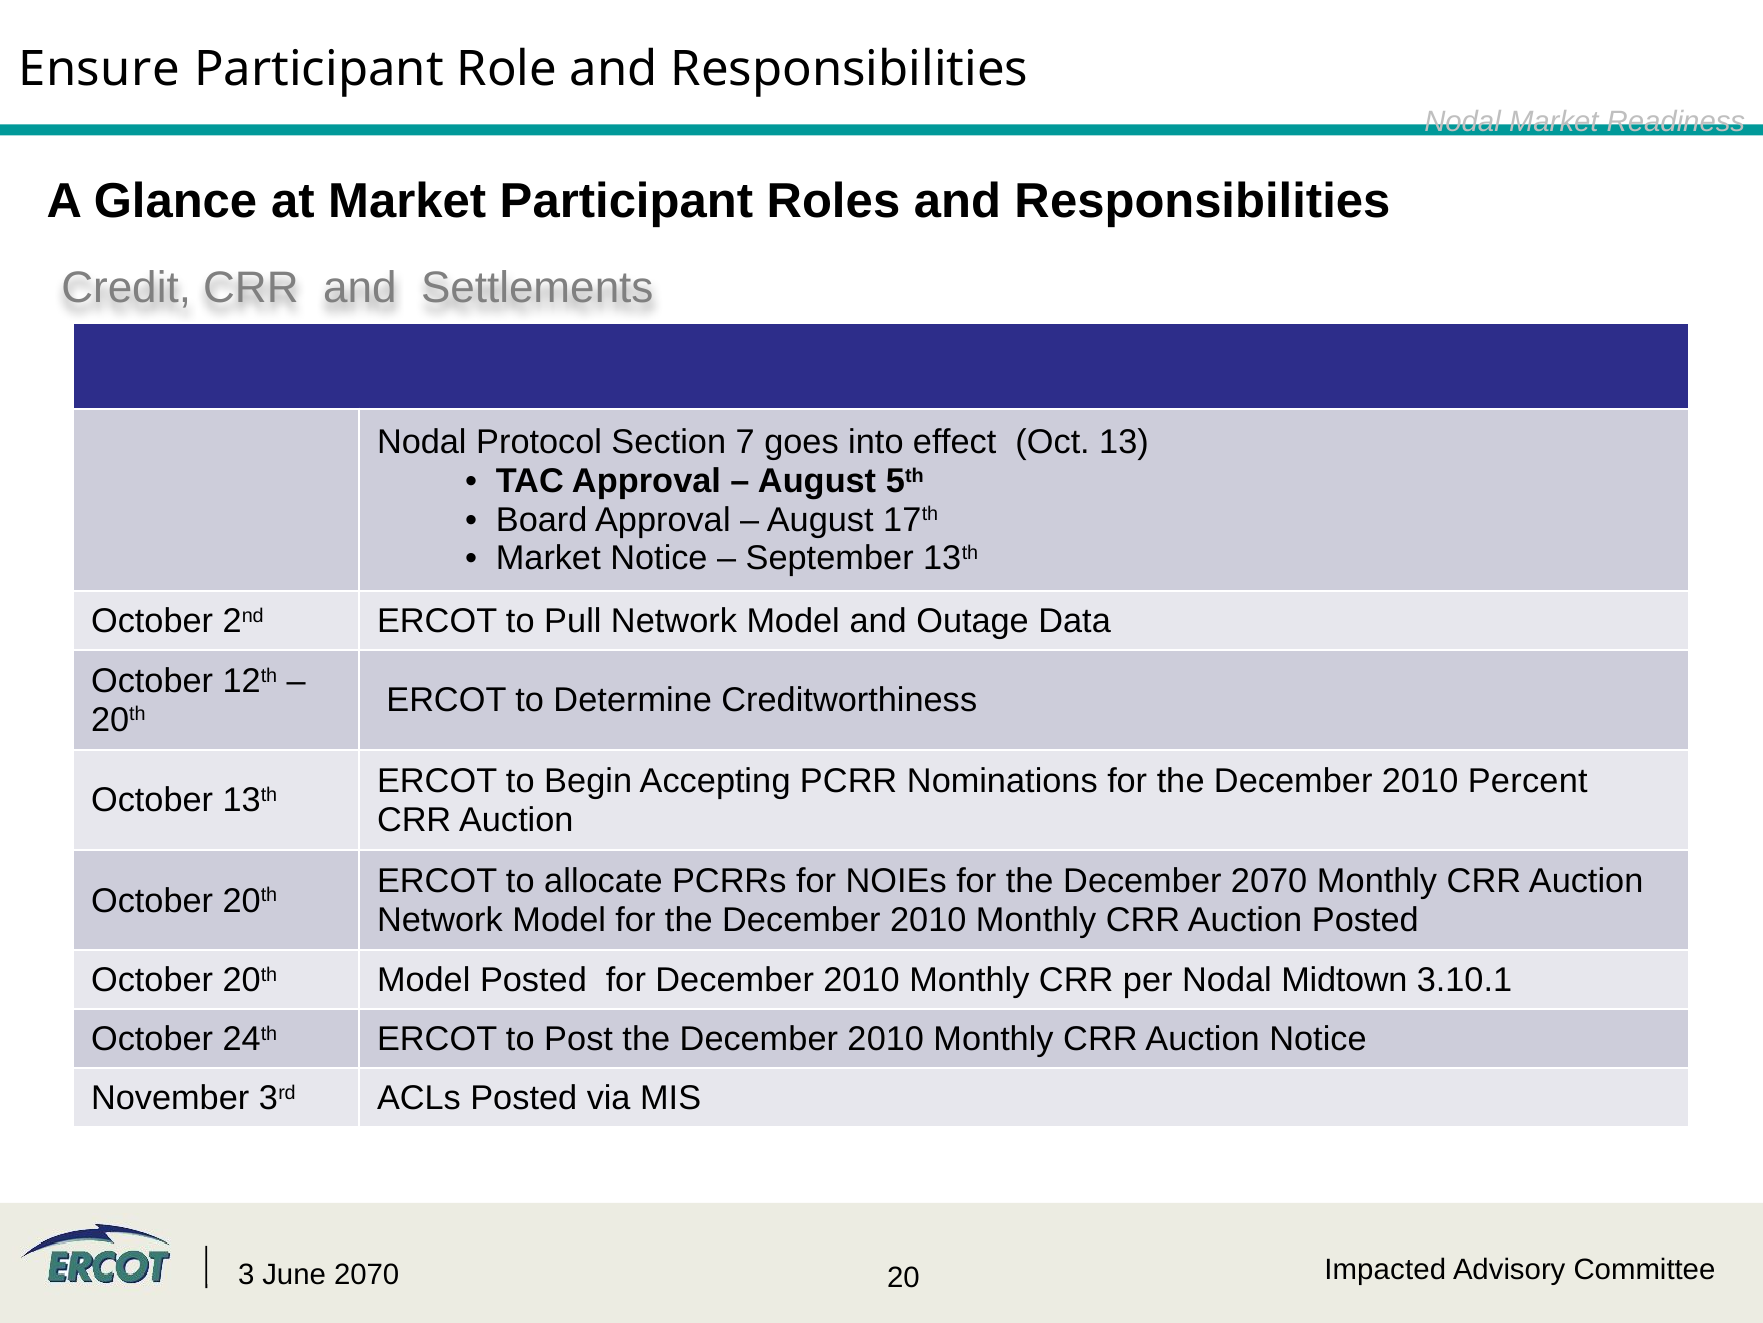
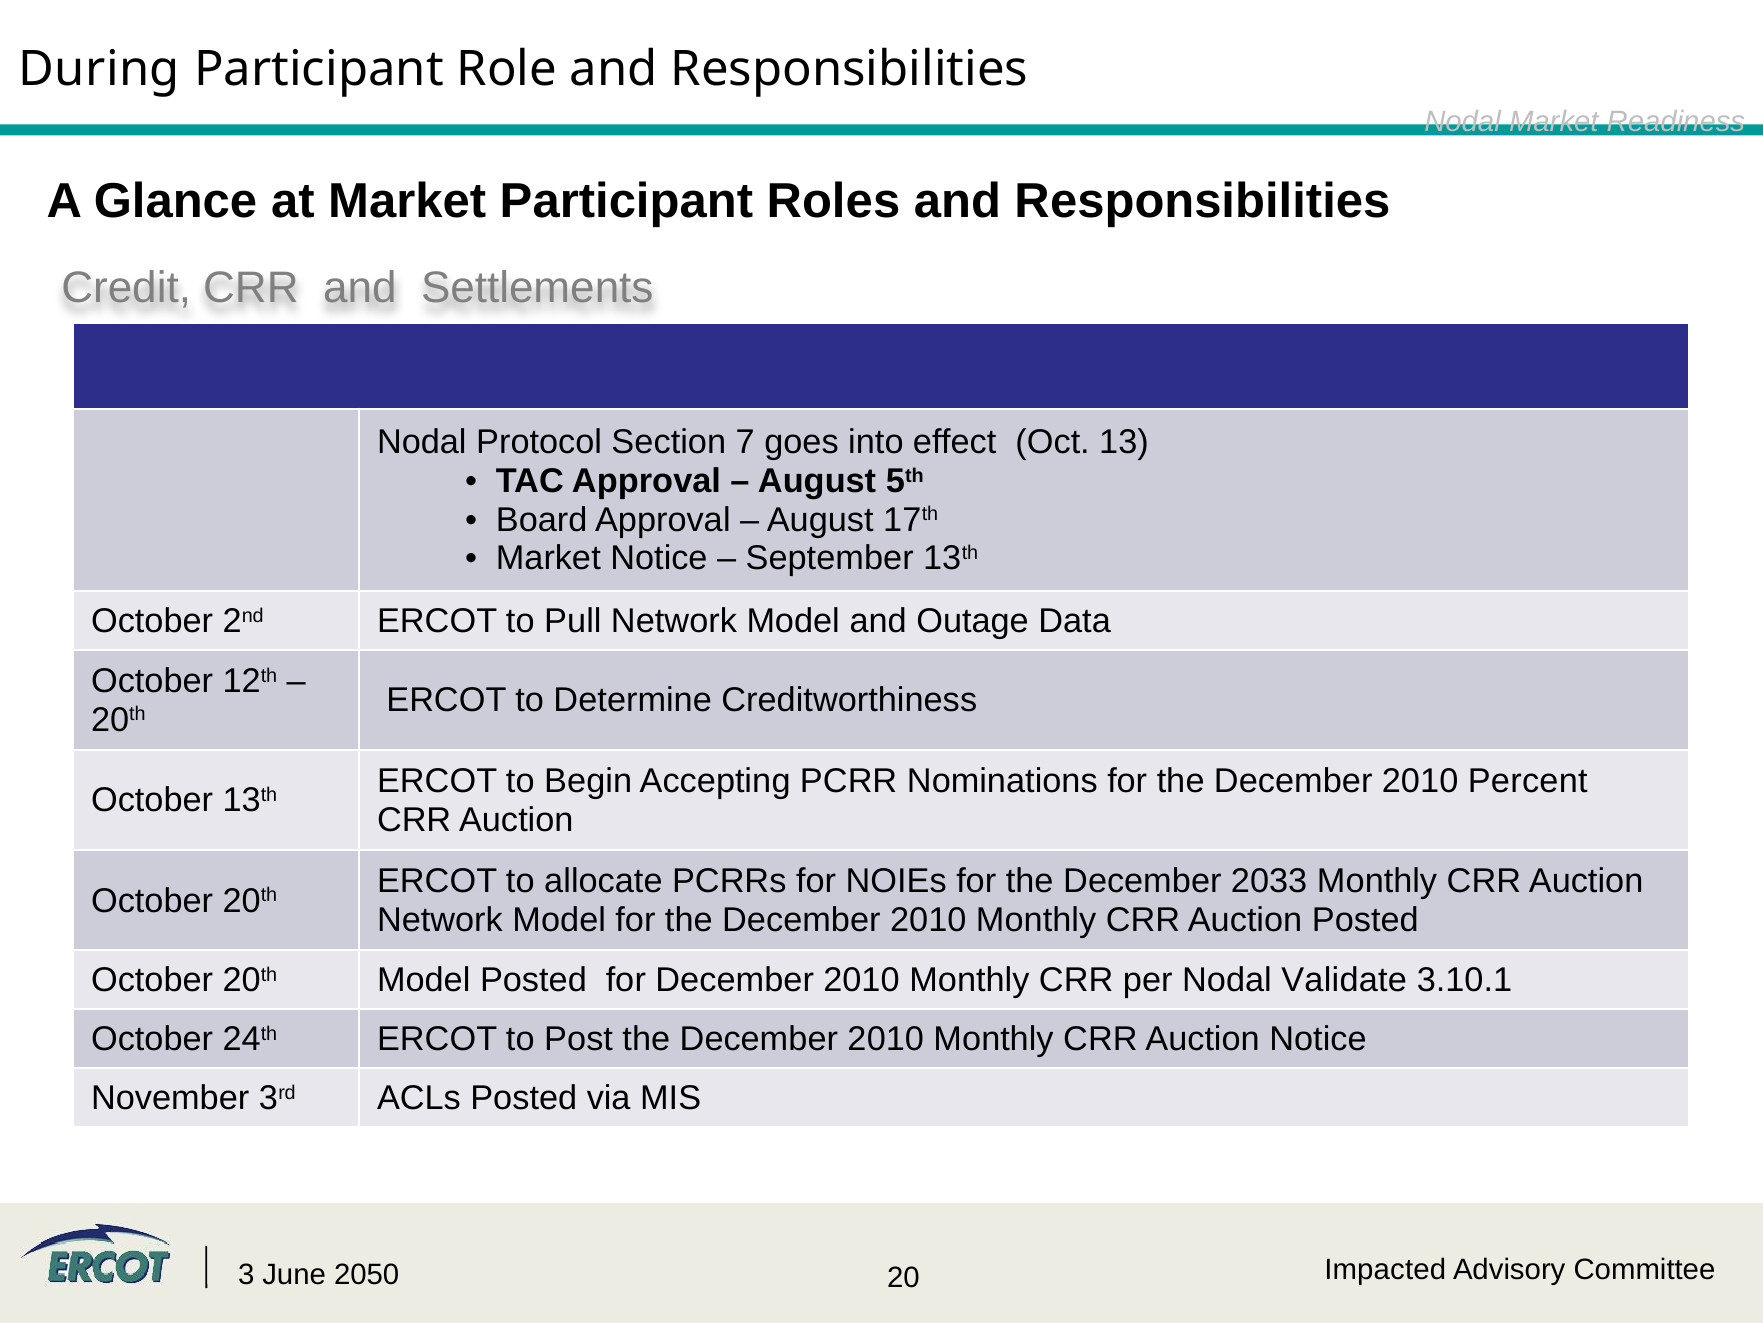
Ensure: Ensure -> During
December 2070: 2070 -> 2033
Midtown: Midtown -> Validate
June 2070: 2070 -> 2050
